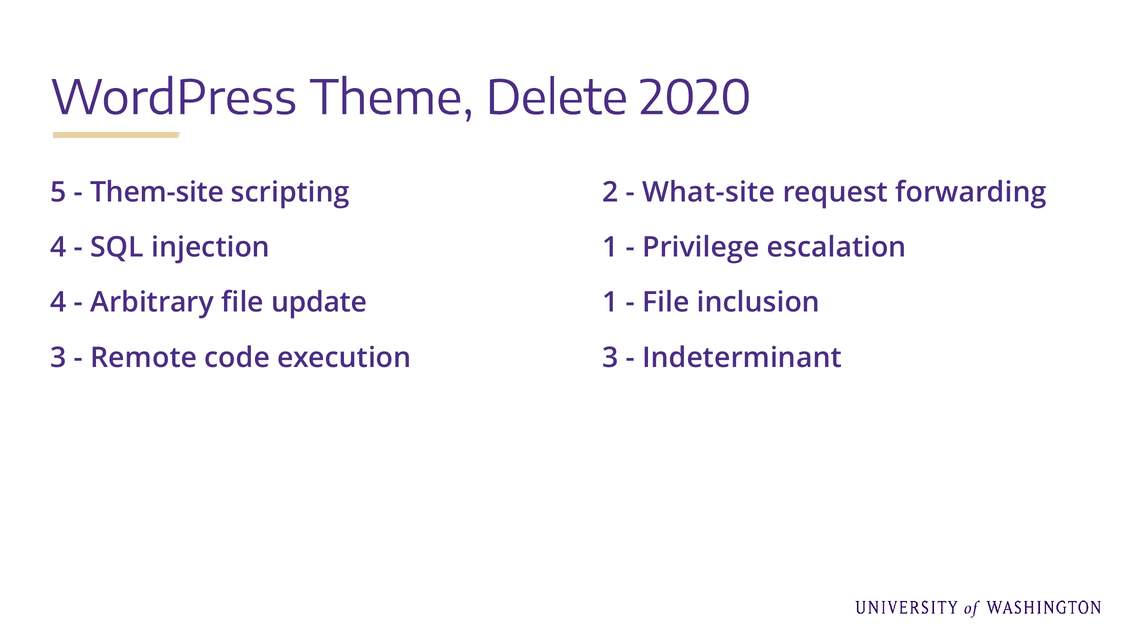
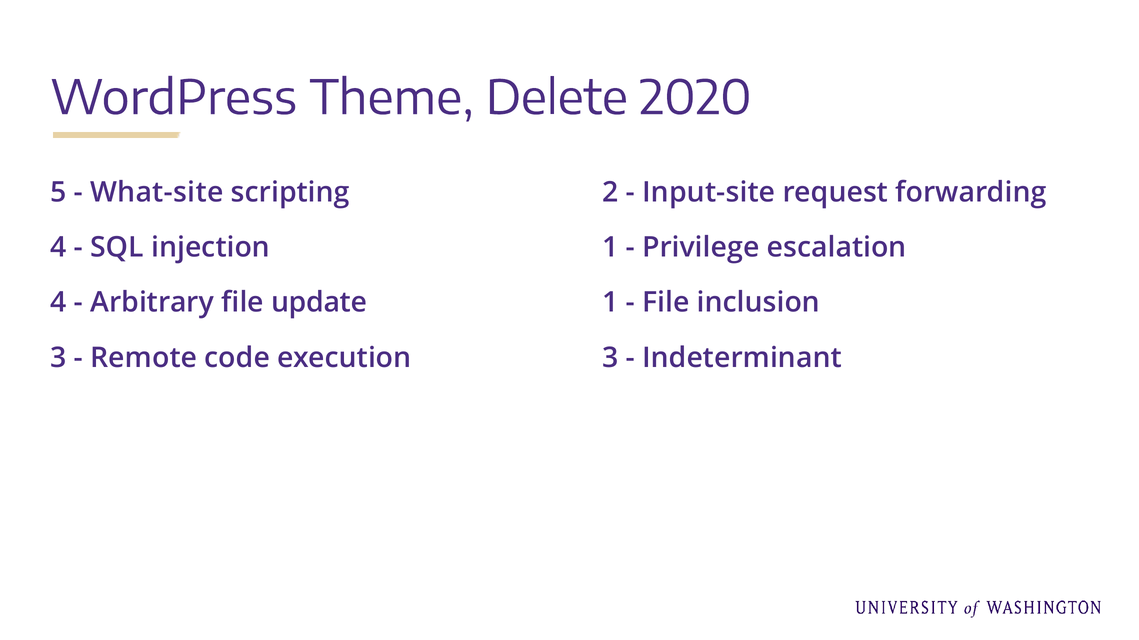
Them-site: Them-site -> What-site
What-site: What-site -> Input-site
